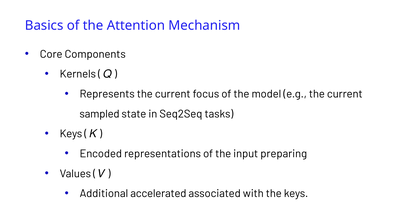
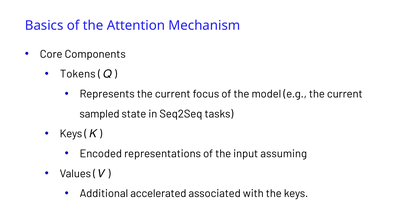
Kernels: Kernels -> Tokens
preparing: preparing -> assuming
